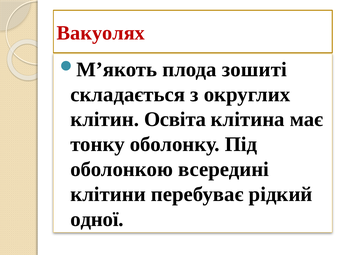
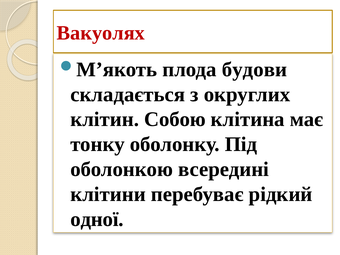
зошиті: зошиті -> будови
Освіта: Освіта -> Собою
